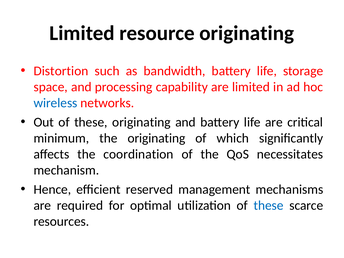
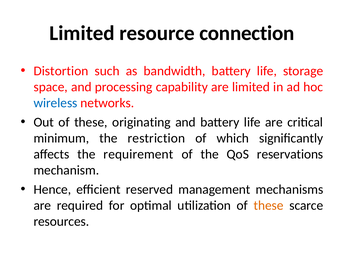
resource originating: originating -> connection
the originating: originating -> restriction
coordination: coordination -> requirement
necessitates: necessitates -> reservations
these at (269, 206) colour: blue -> orange
